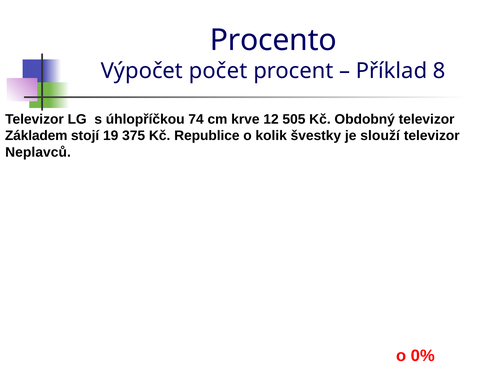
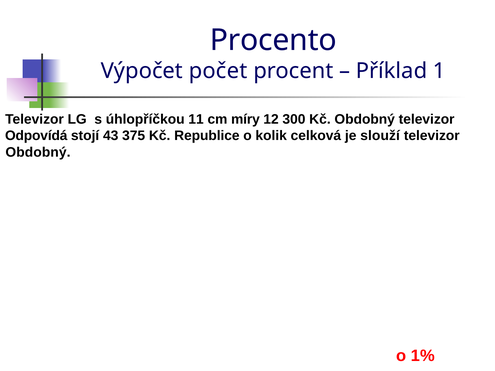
8: 8 -> 1
74: 74 -> 11
krve: krve -> míry
505: 505 -> 300
Základem: Základem -> Odpovídá
19: 19 -> 43
švestky: švestky -> celková
Neplavců at (38, 152): Neplavců -> Obdobný
0%: 0% -> 1%
